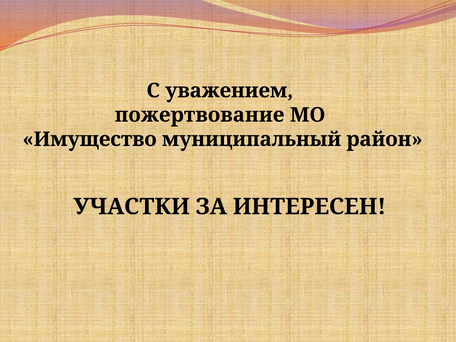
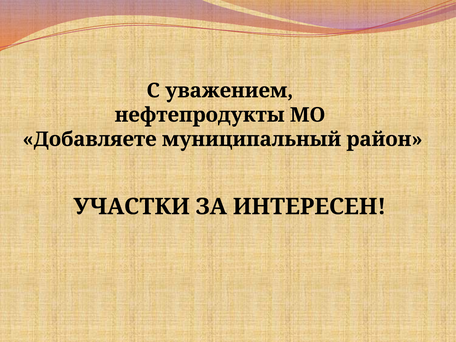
пожертвование: пожертвование -> нефтепродукты
Имущество: Имущество -> Добавляете
